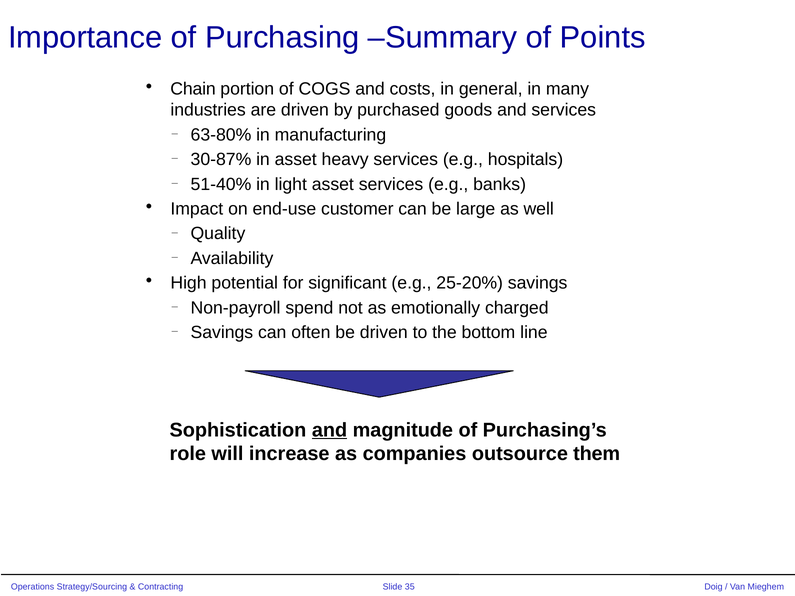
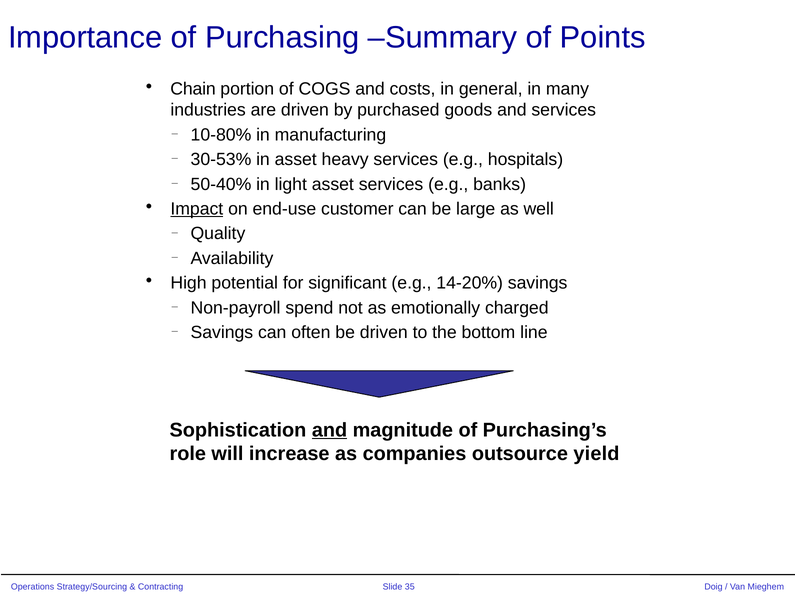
63-80%: 63-80% -> 10-80%
30-87%: 30-87% -> 30-53%
51-40%: 51-40% -> 50-40%
Impact underline: none -> present
25-20%: 25-20% -> 14-20%
them: them -> yield
